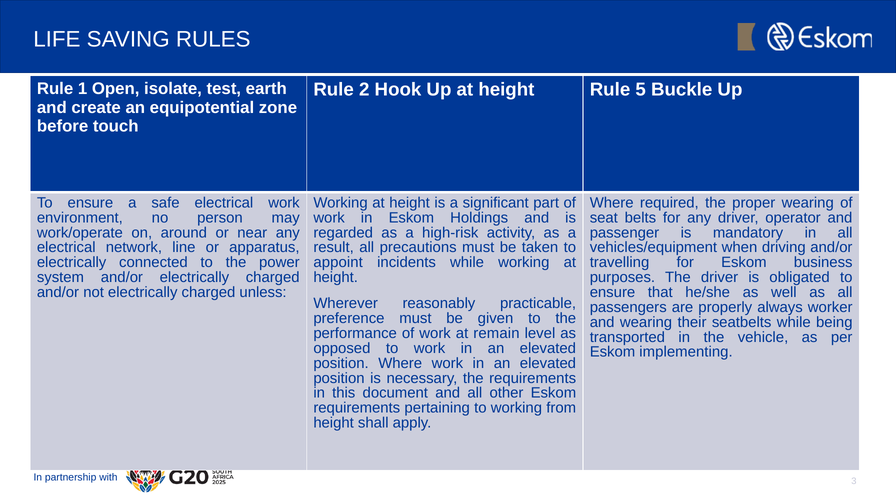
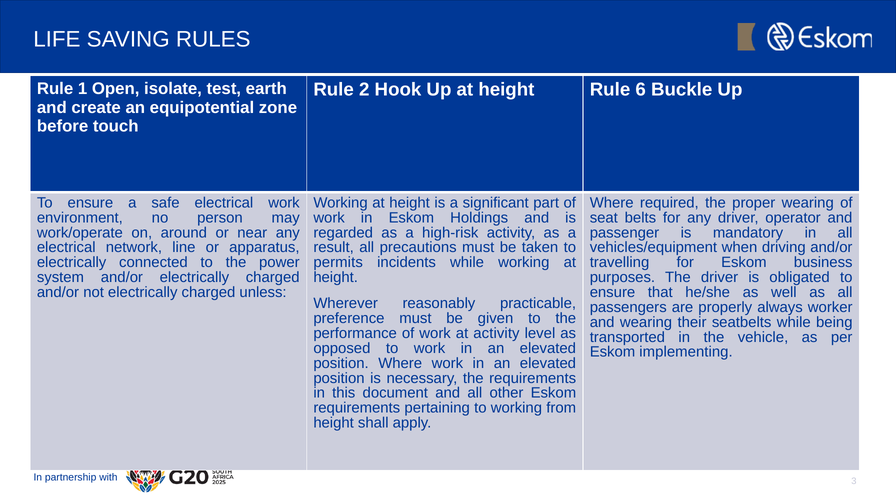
5: 5 -> 6
appoint: appoint -> permits
at remain: remain -> activity
